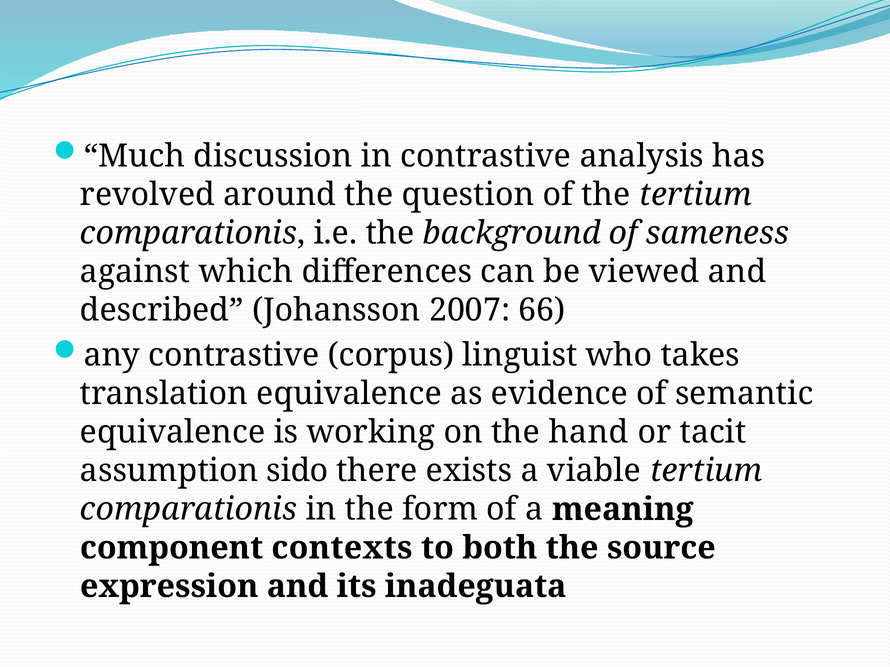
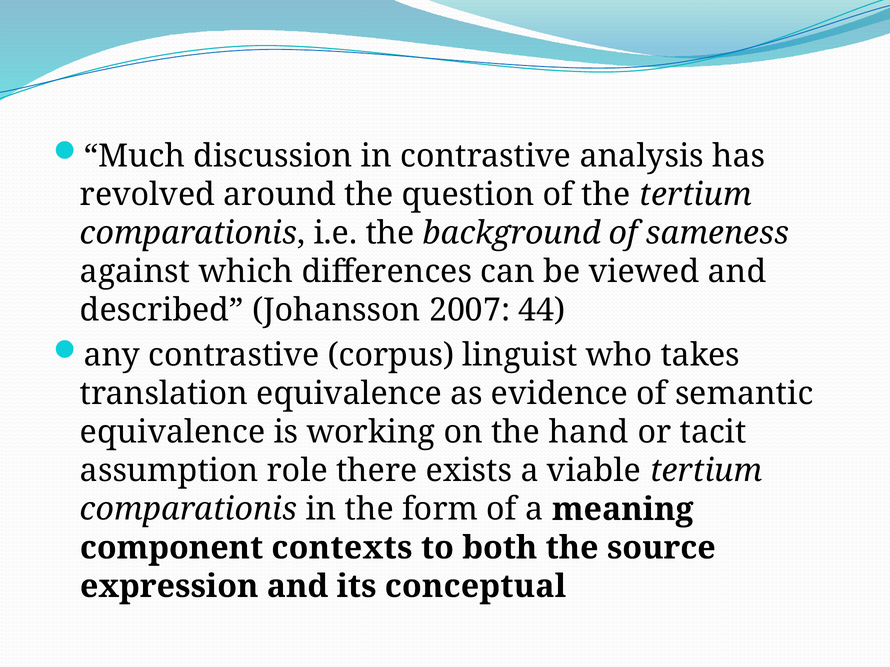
66: 66 -> 44
sido: sido -> role
inadeguata: inadeguata -> conceptual
